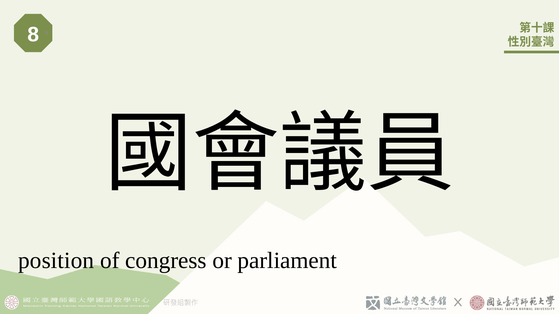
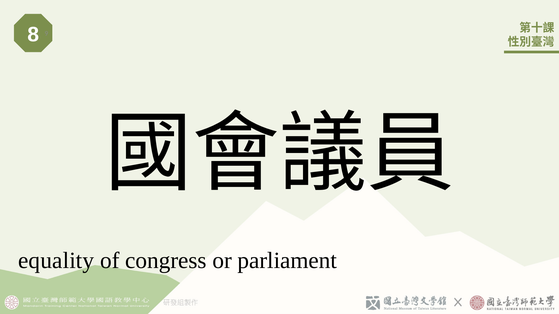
position: position -> equality
